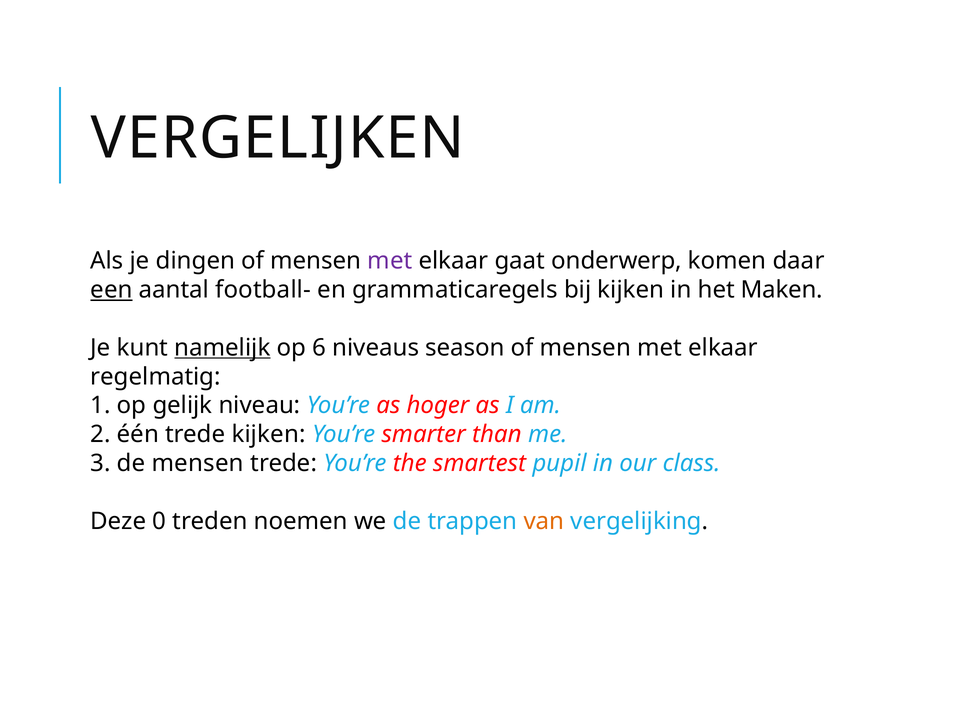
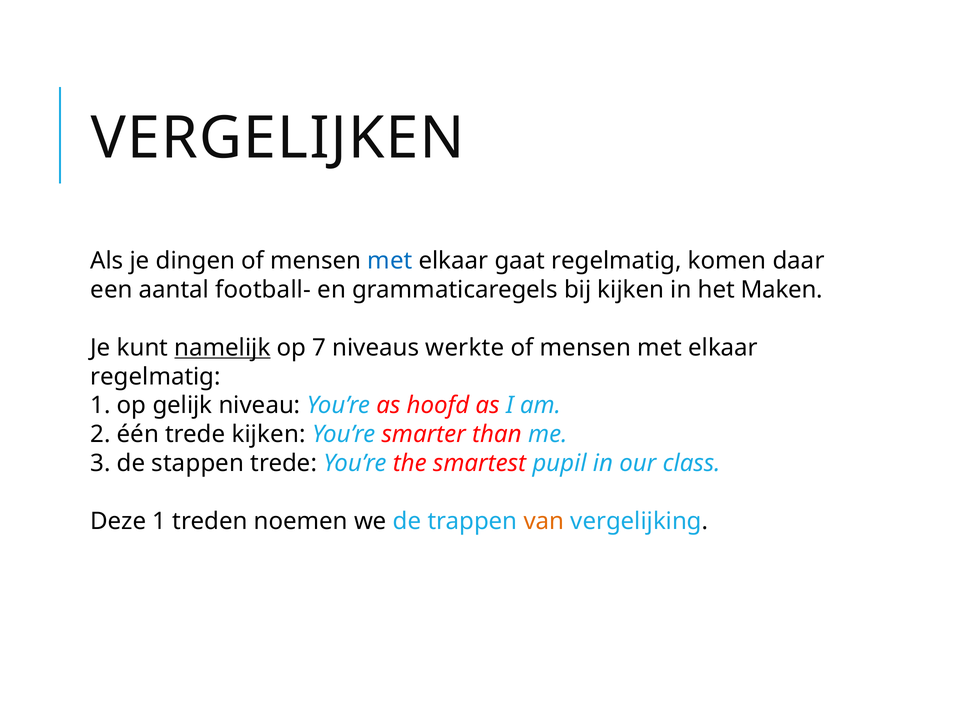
met at (390, 261) colour: purple -> blue
gaat onderwerp: onderwerp -> regelmatig
een underline: present -> none
6: 6 -> 7
season: season -> werkte
hoger: hoger -> hoofd
de mensen: mensen -> stappen
Deze 0: 0 -> 1
